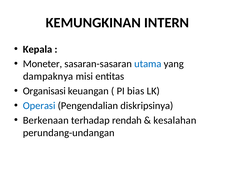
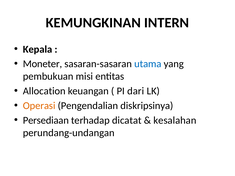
dampaknya: dampaknya -> pembukuan
Organisasi: Organisasi -> Allocation
bias: bias -> dari
Operasi colour: blue -> orange
Berkenaan: Berkenaan -> Persediaan
rendah: rendah -> dicatat
